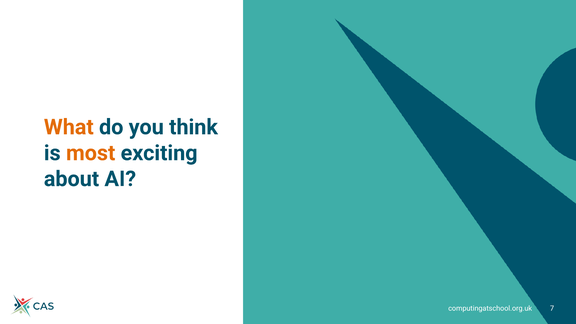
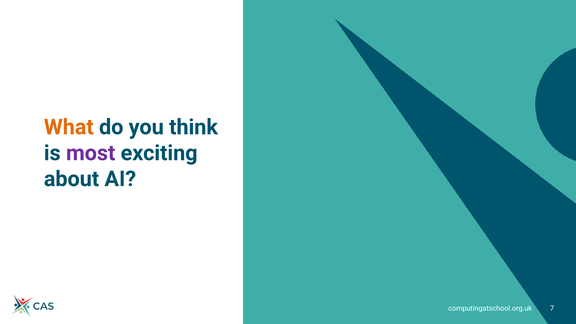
most colour: orange -> purple
